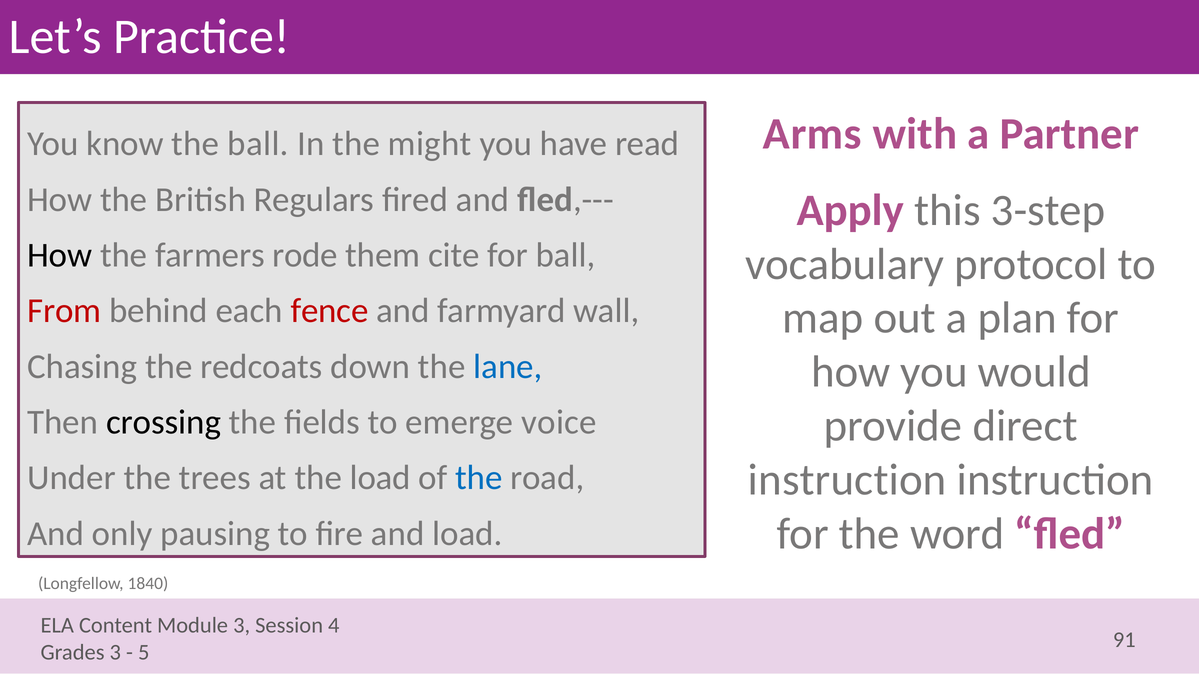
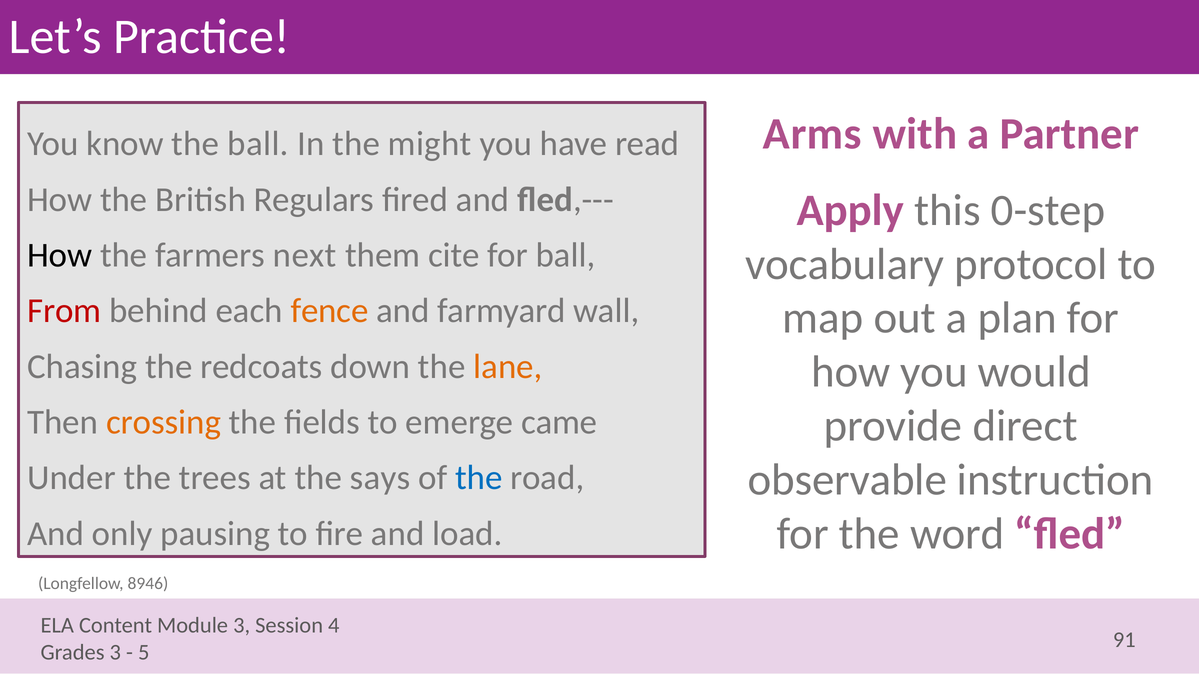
3-step: 3-step -> 0-step
rode: rode -> next
fence colour: red -> orange
lane colour: blue -> orange
crossing colour: black -> orange
voice: voice -> came
instruction at (847, 480): instruction -> observable
the load: load -> says
1840: 1840 -> 8946
